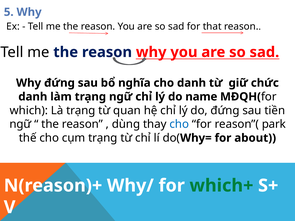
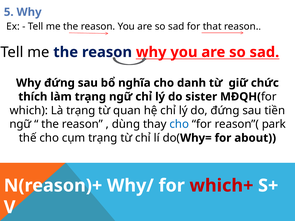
danh at (33, 97): danh -> thích
name: name -> sister
which+ colour: green -> red
